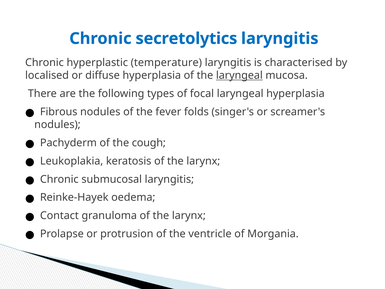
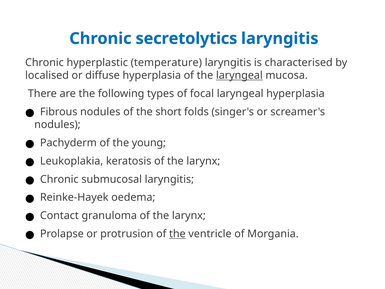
fever: fever -> short
cough: cough -> young
the at (177, 234) underline: none -> present
